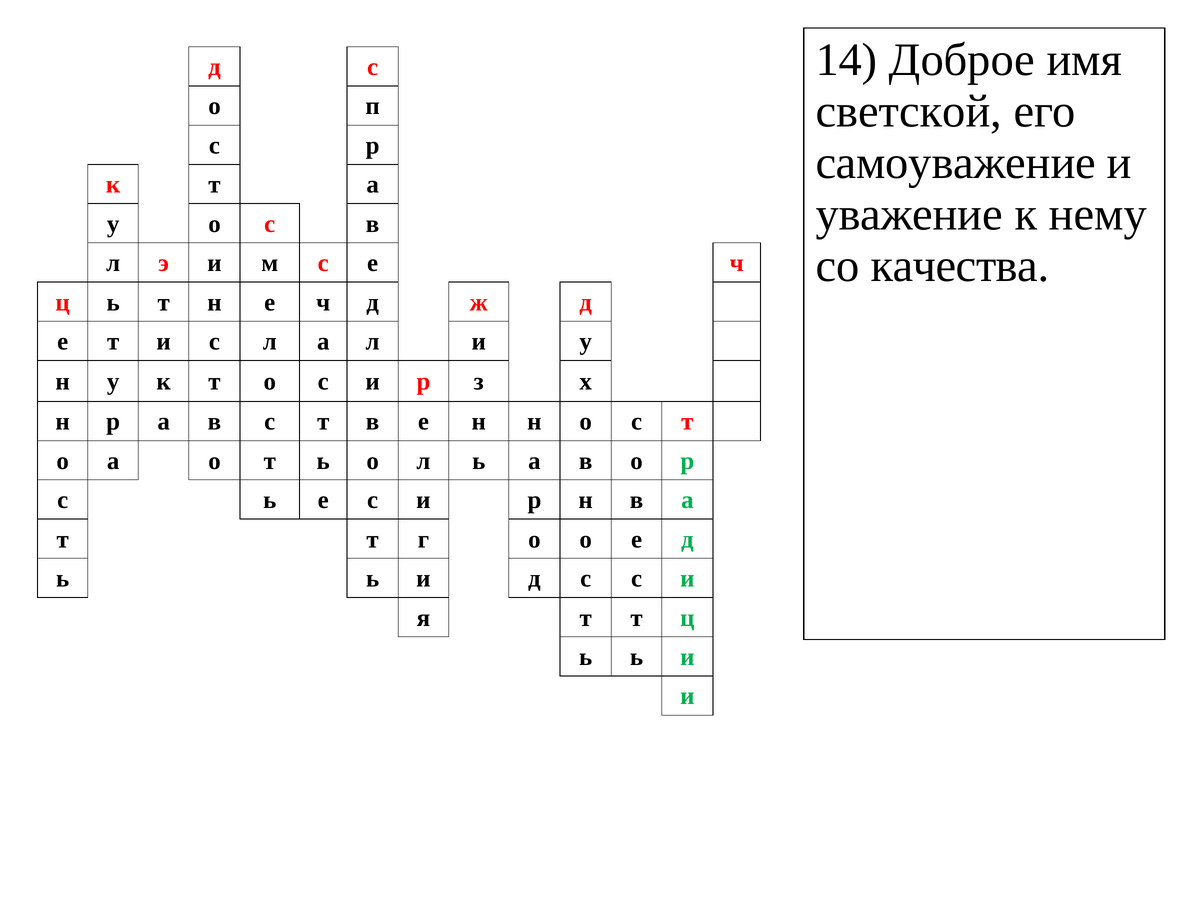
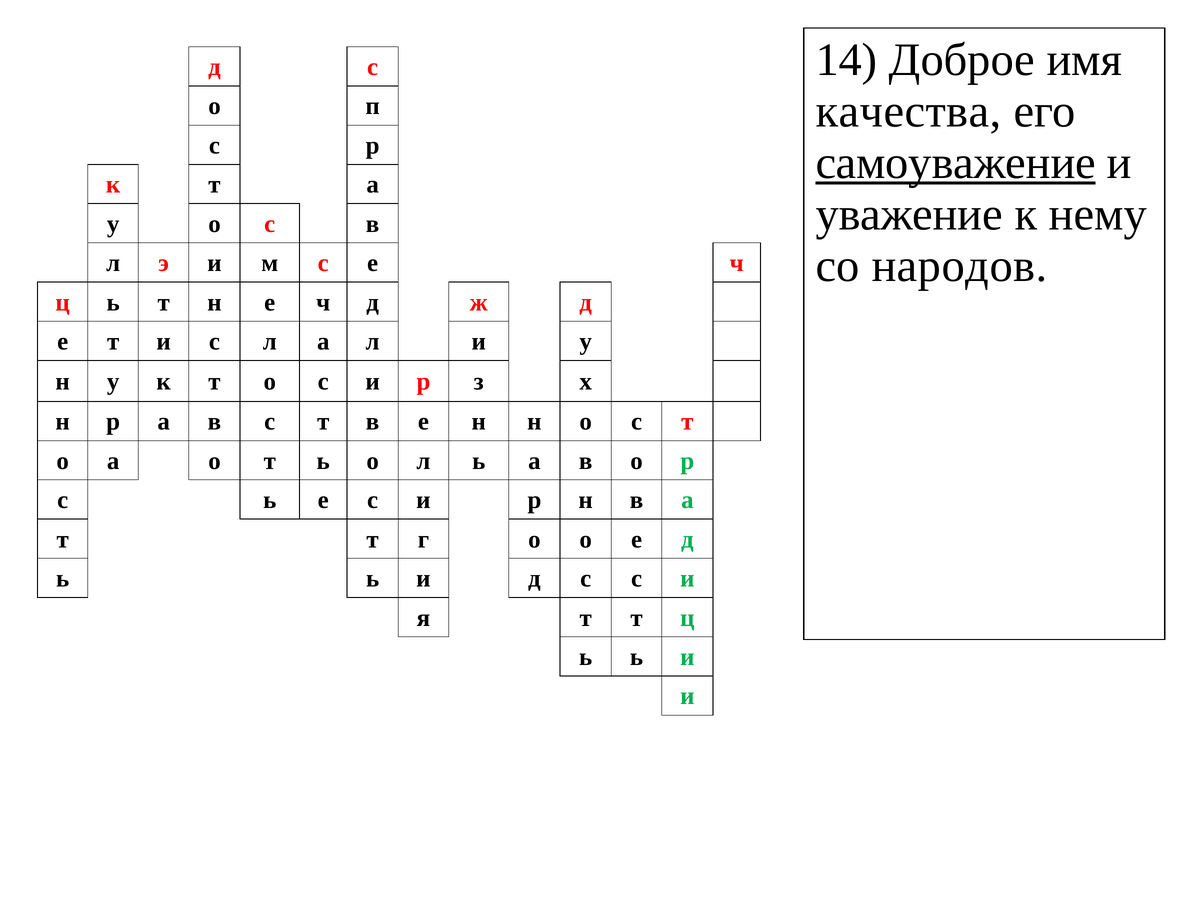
светской: светской -> качества
самоуважение underline: none -> present
качества: качества -> народов
